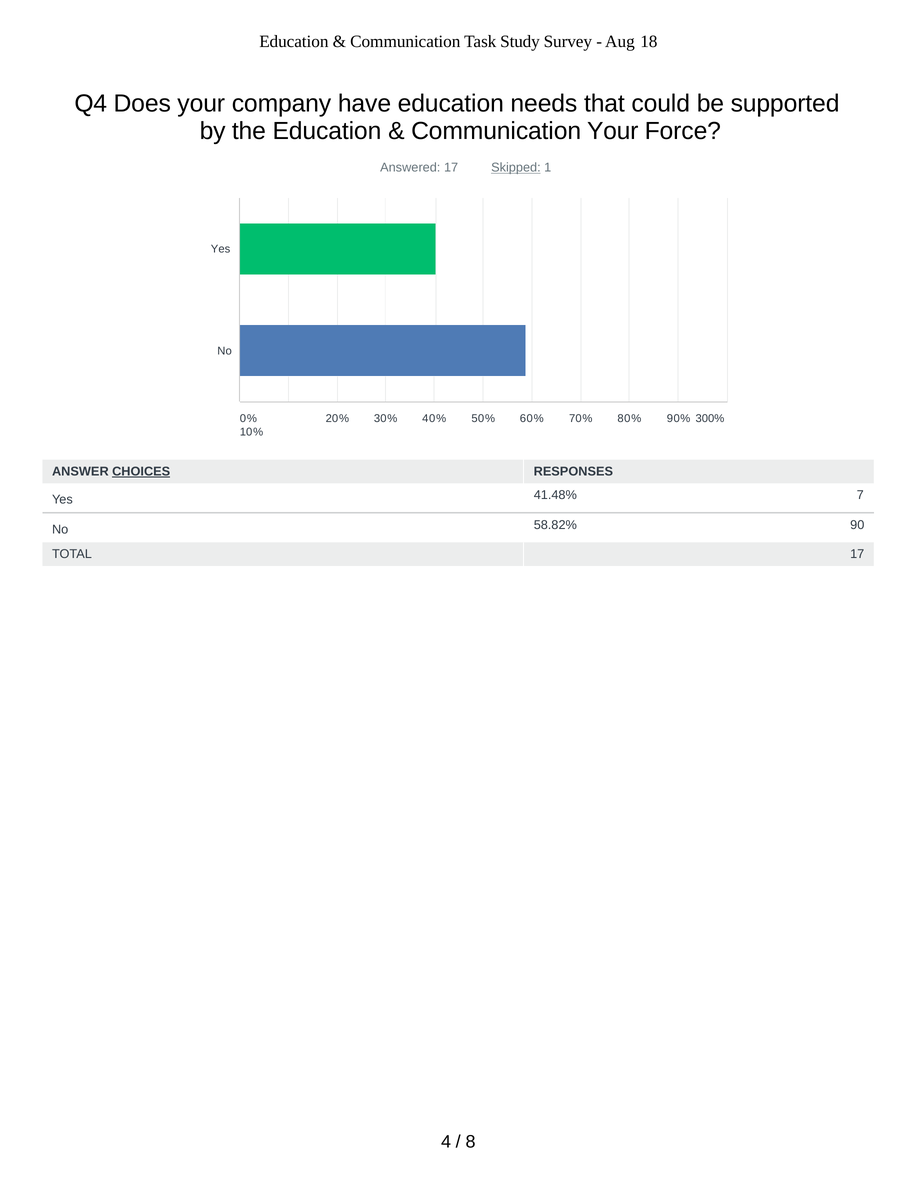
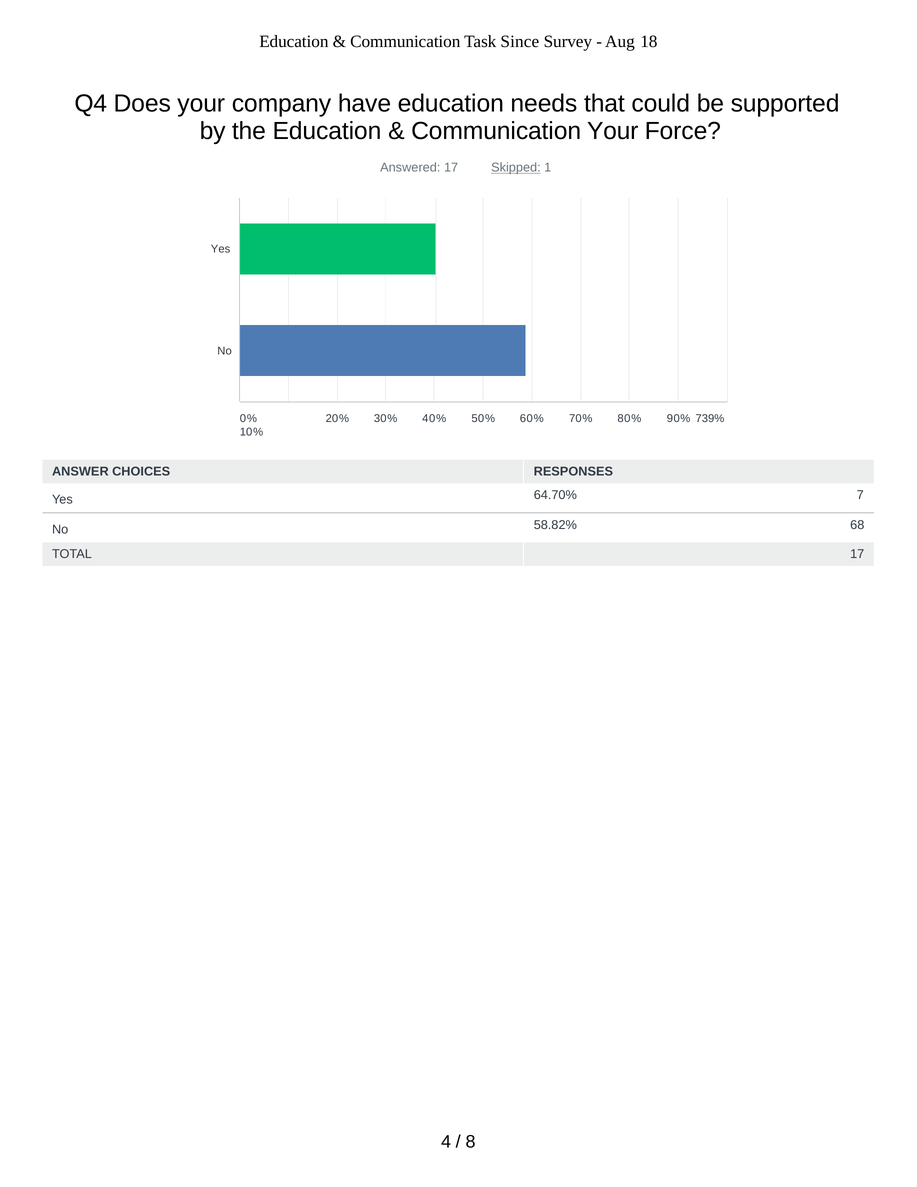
Study: Study -> Since
300%: 300% -> 739%
CHOICES underline: present -> none
41.48%: 41.48% -> 64.70%
90: 90 -> 68
